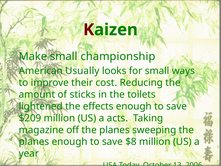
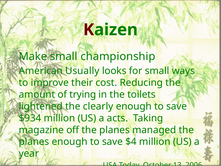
sticks: sticks -> trying
effects: effects -> clearly
$209: $209 -> $934
sweeping: sweeping -> managed
$8: $8 -> $4
